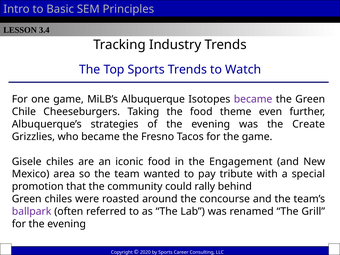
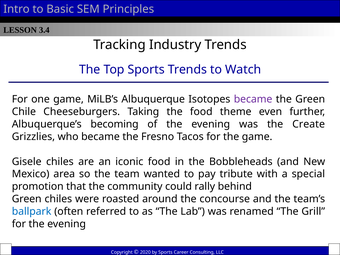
strategies: strategies -> becoming
Engagement: Engagement -> Bobbleheads
ballpark colour: purple -> blue
